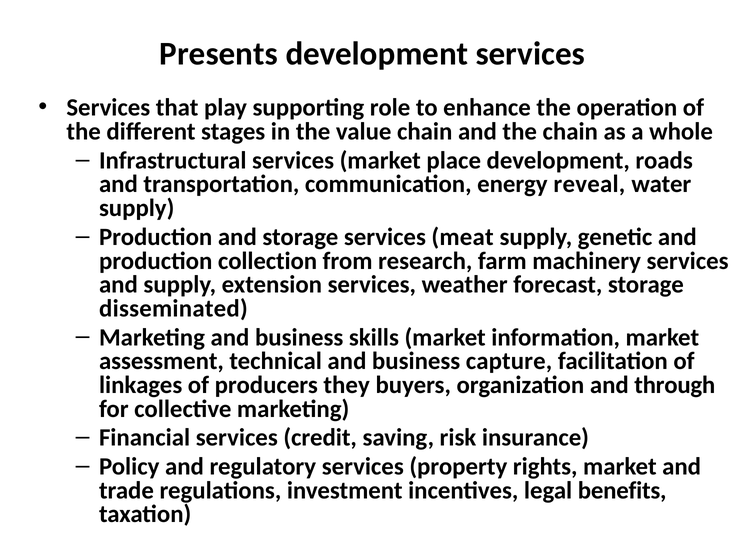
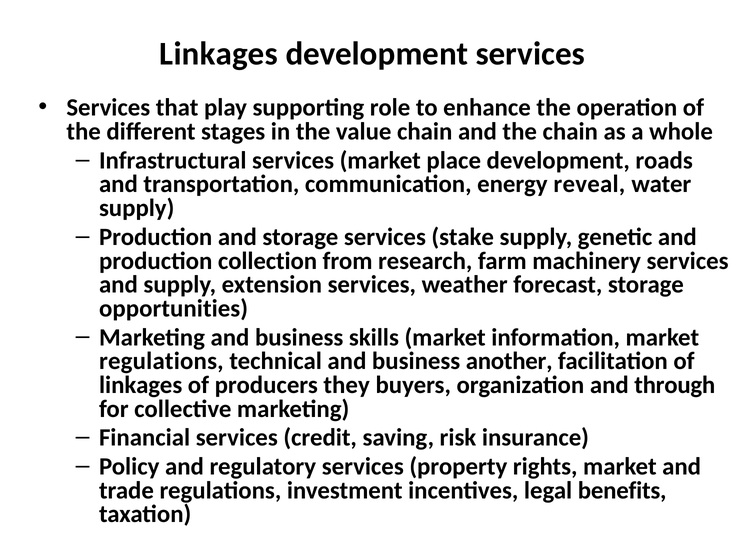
Presents at (219, 54): Presents -> Linkages
meat: meat -> stake
disseminated: disseminated -> opportunities
assessment at (161, 361): assessment -> regulations
capture: capture -> another
